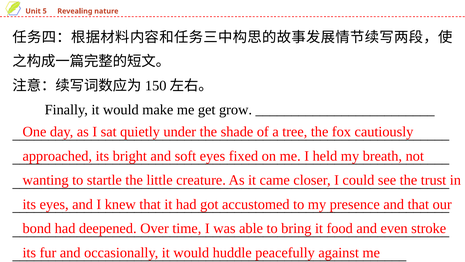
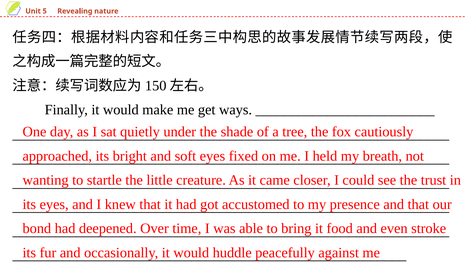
grow: grow -> ways
